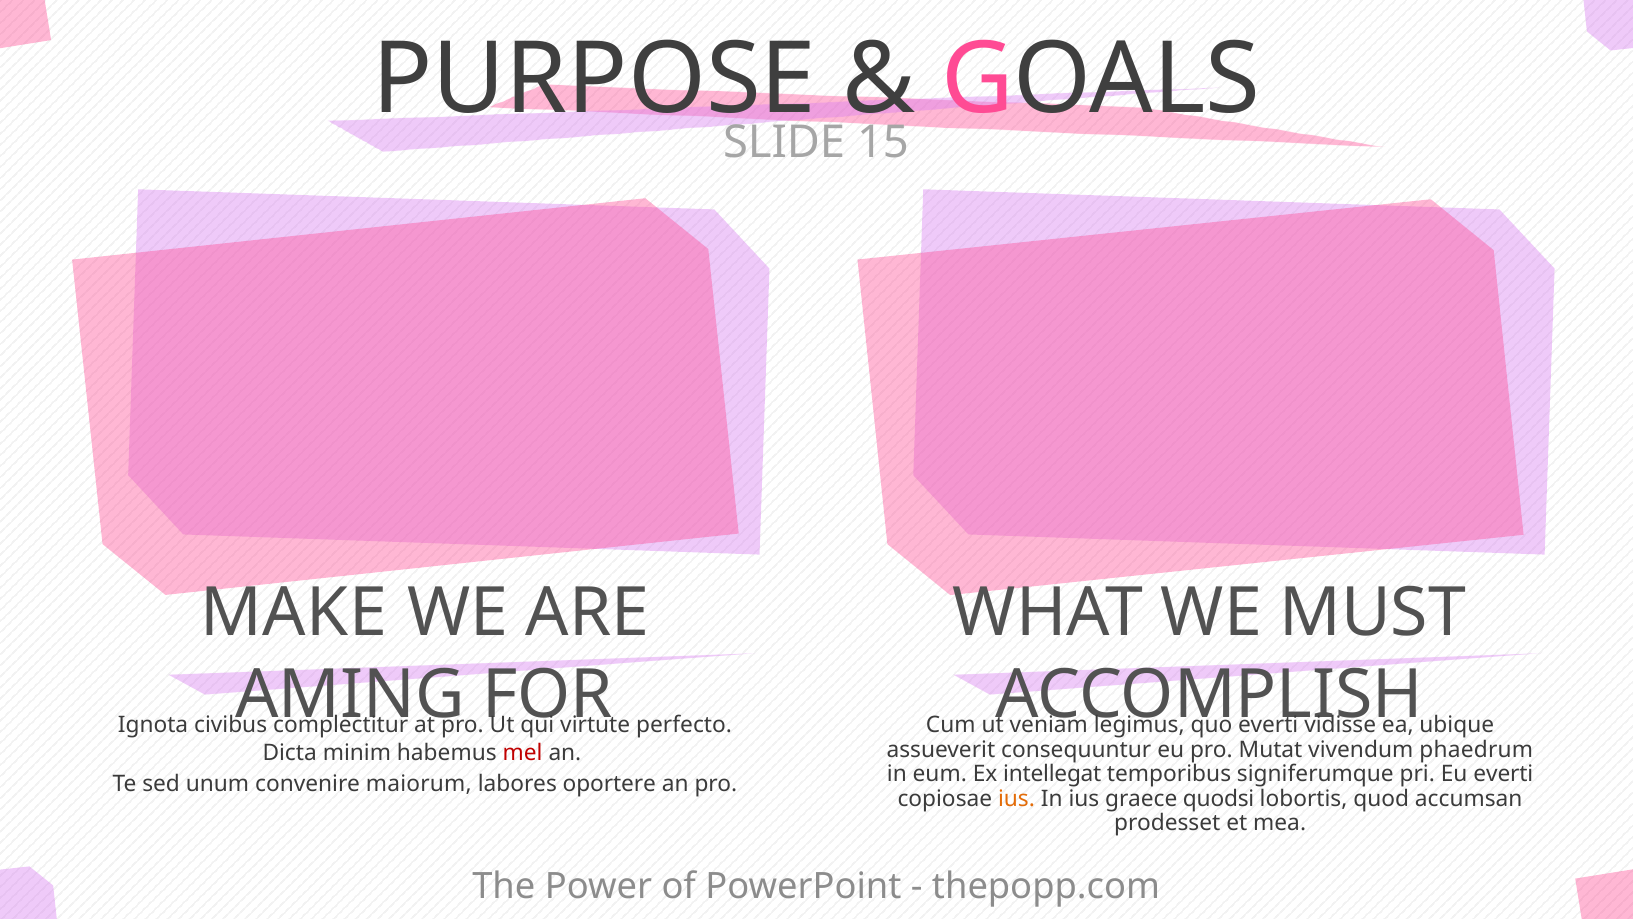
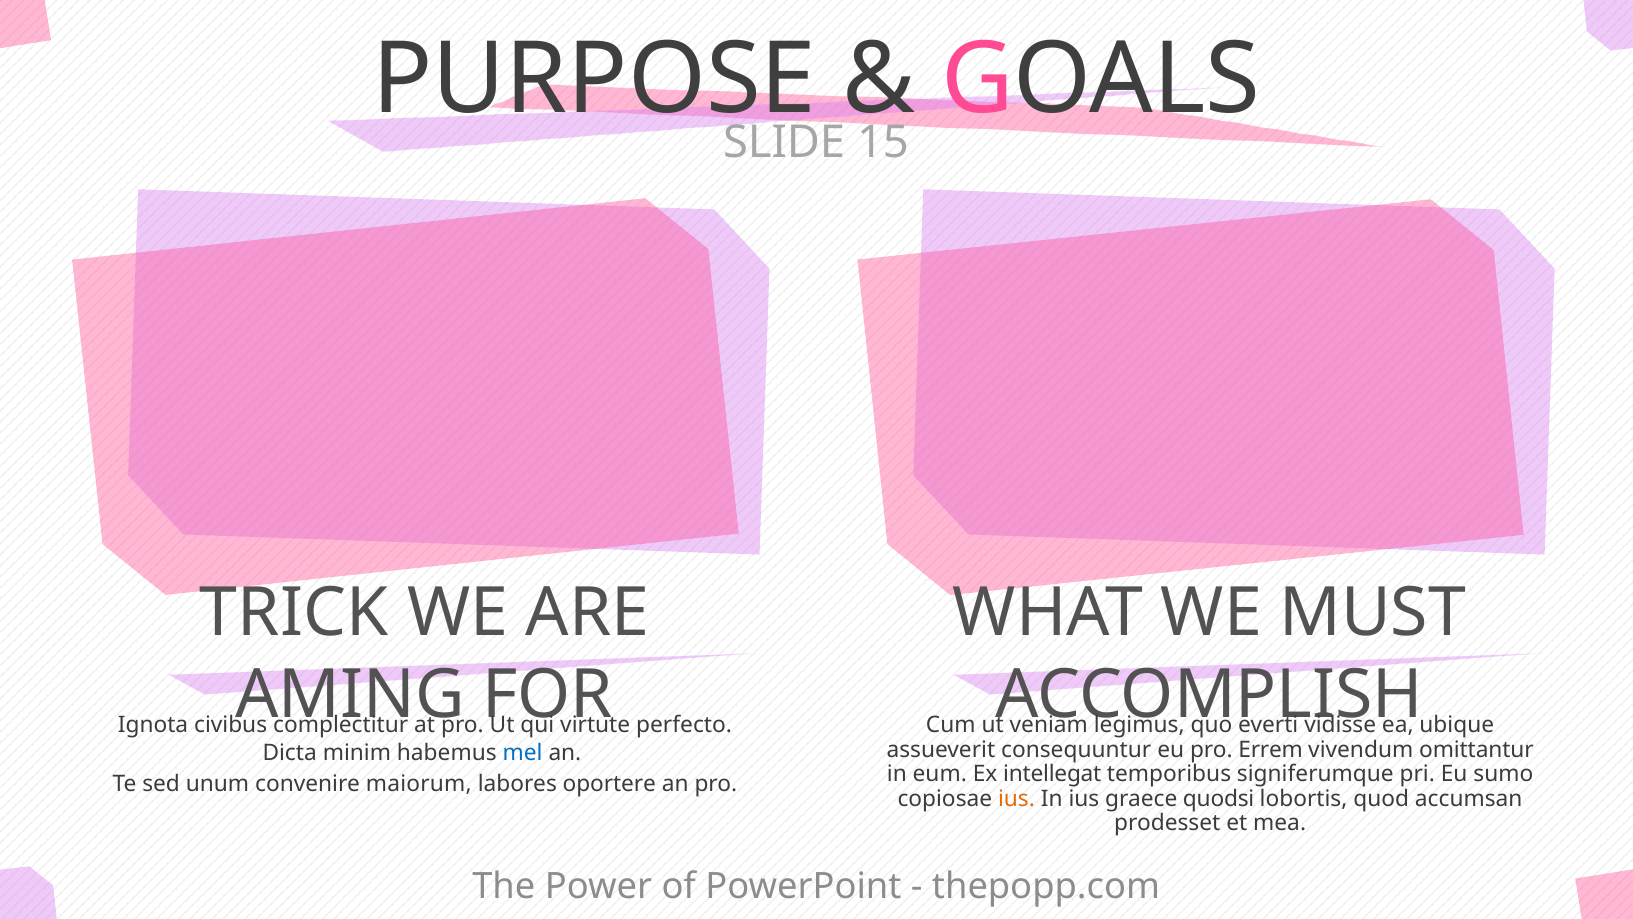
MAKE: MAKE -> TRICK
Mutat: Mutat -> Errem
phaedrum: phaedrum -> omittantur
mel colour: red -> blue
Eu everti: everti -> sumo
